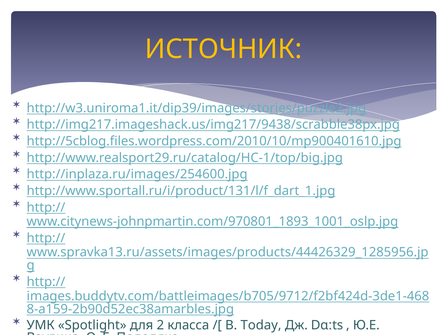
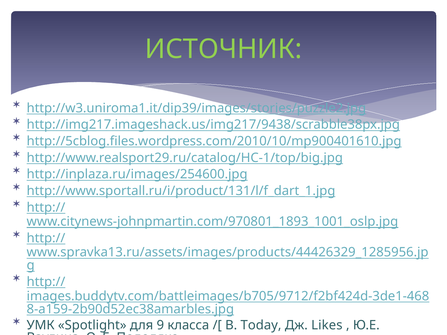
ИСТОЧНИК colour: yellow -> light green
2: 2 -> 9
Dɑːts: Dɑːts -> Likes
